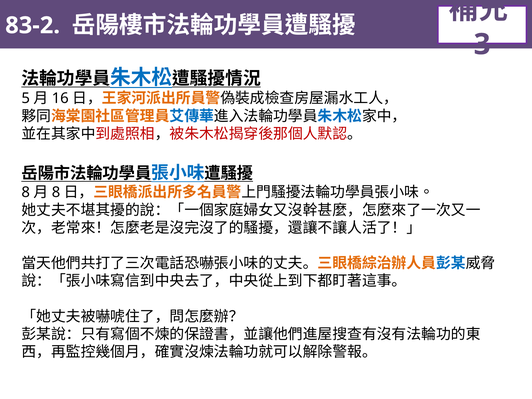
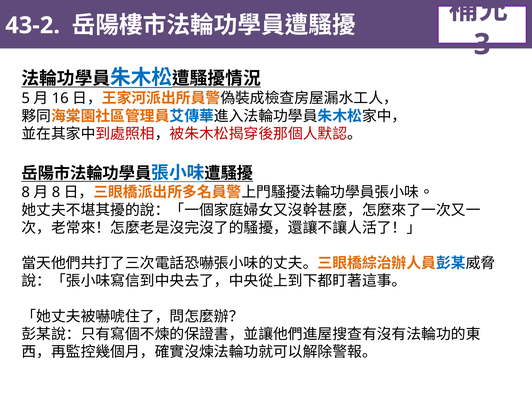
83-2: 83-2 -> 43-2
